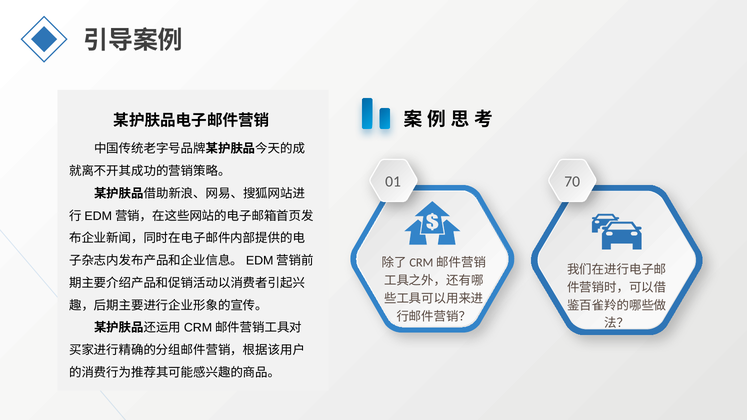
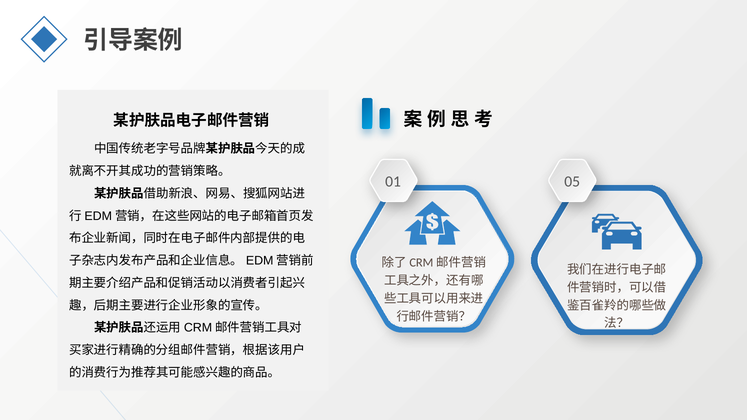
70: 70 -> 05
